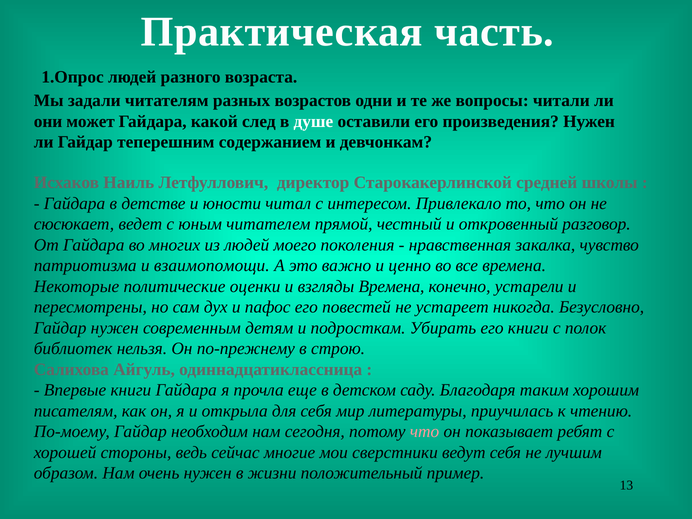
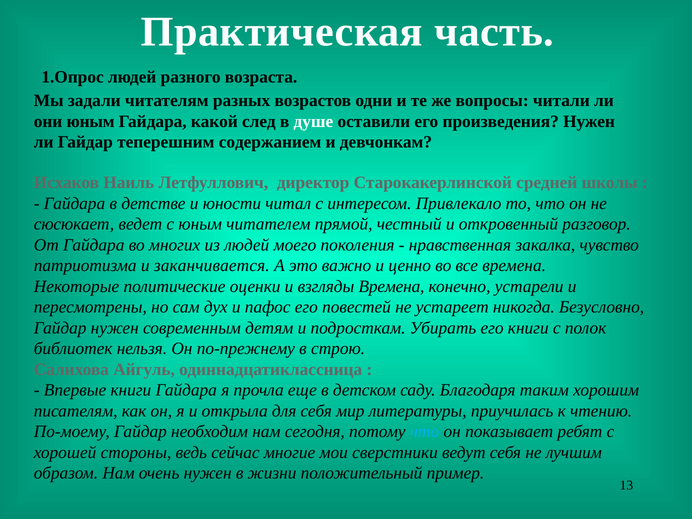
они может: может -> юным
взаимопомощи: взаимопомощи -> заканчивается
что at (425, 432) colour: pink -> light blue
